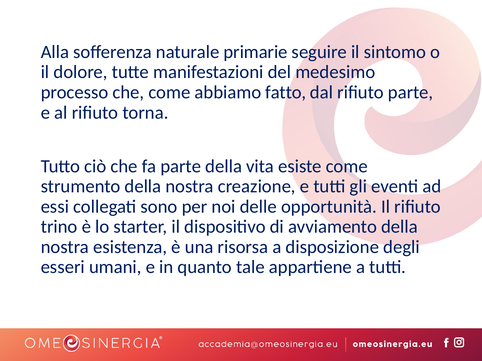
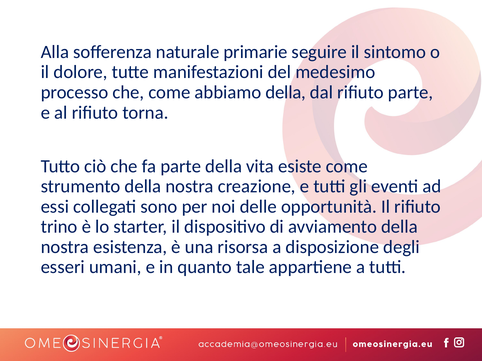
abbiamo fatto: fatto -> della
